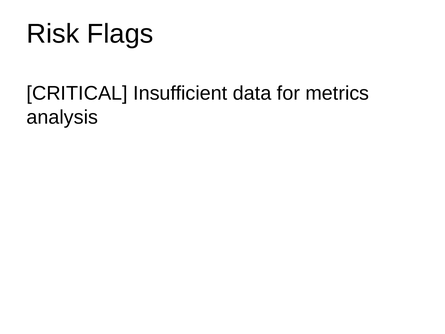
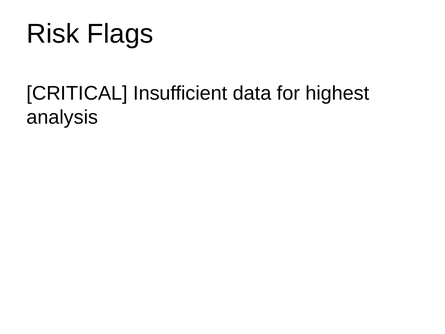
metrics: metrics -> highest
